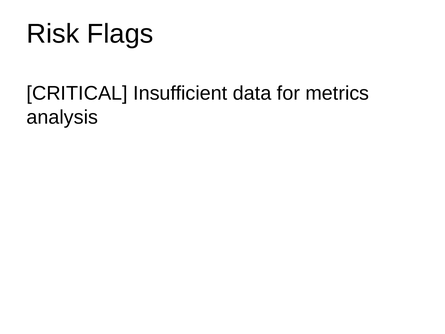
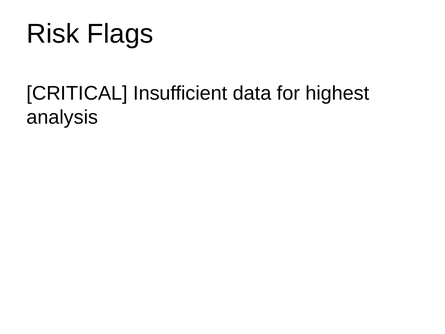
metrics: metrics -> highest
